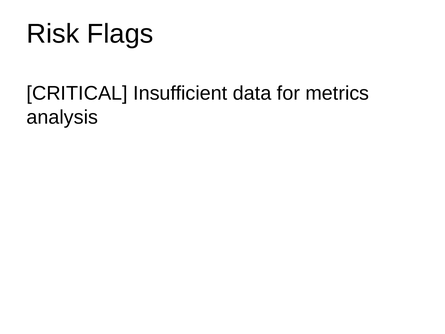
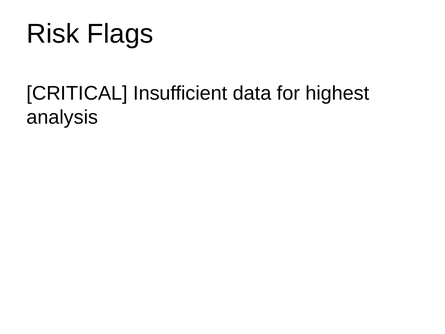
metrics: metrics -> highest
